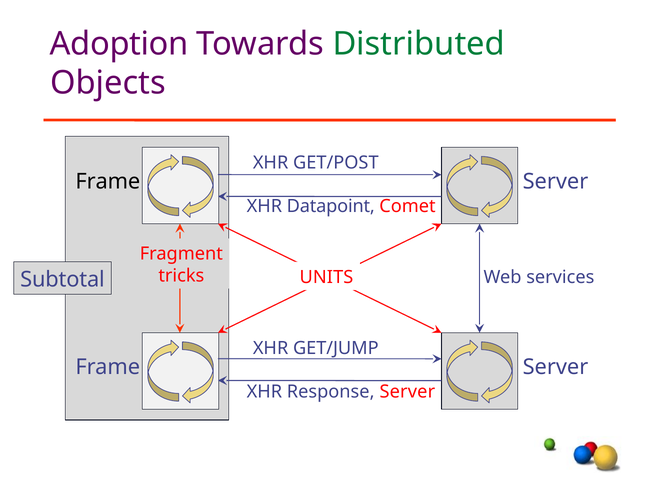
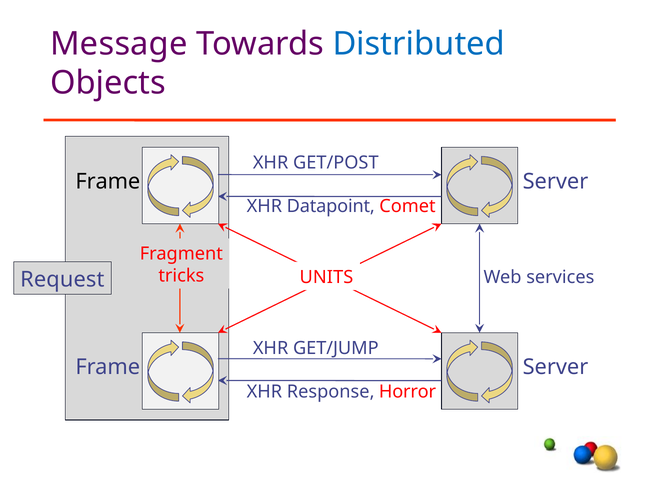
Adoption: Adoption -> Message
Distributed colour: green -> blue
Subtotal: Subtotal -> Request
Response Server: Server -> Horror
